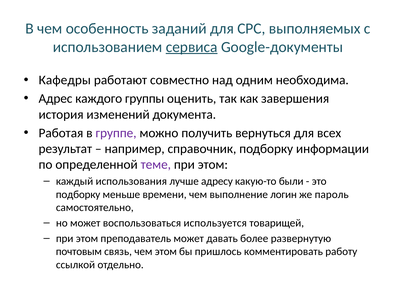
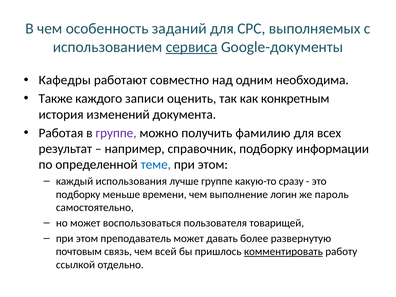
Адрес: Адрес -> Также
группы: группы -> записи
завершения: завершения -> конкретным
вернуться: вернуться -> фамилию
теме colour: purple -> blue
лучше адресу: адресу -> группе
были: были -> сразу
используется: используется -> пользователя
чем этом: этом -> всей
комментировать underline: none -> present
